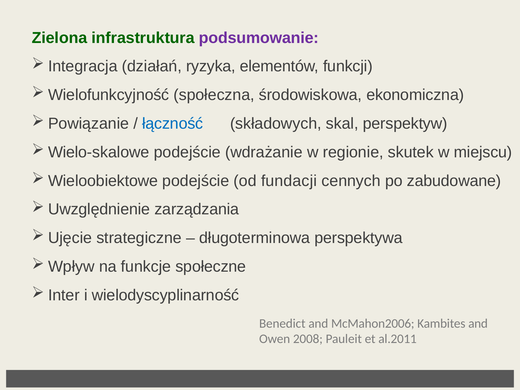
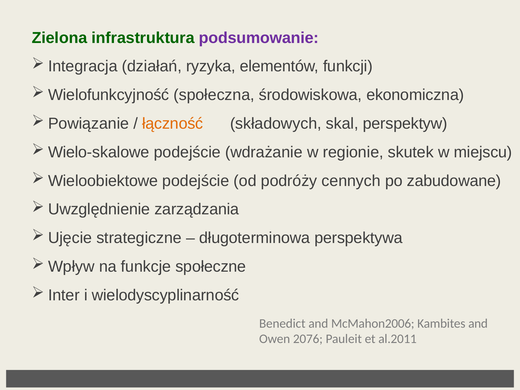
łączność colour: blue -> orange
fundacji: fundacji -> podróży
2008: 2008 -> 2076
